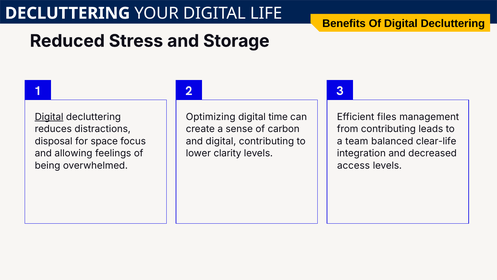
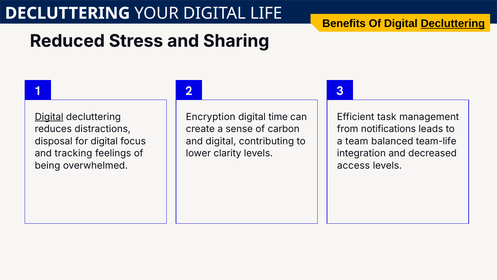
Decluttering at (453, 23) underline: none -> present
Storage: Storage -> Sharing
Optimizing: Optimizing -> Encryption
files: files -> task
from contributing: contributing -> notifications
for space: space -> digital
clear-life: clear-life -> team-life
allowing: allowing -> tracking
